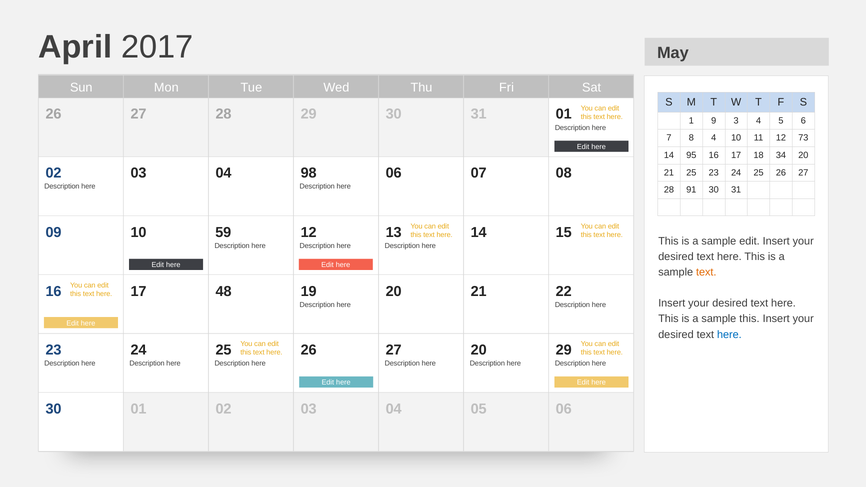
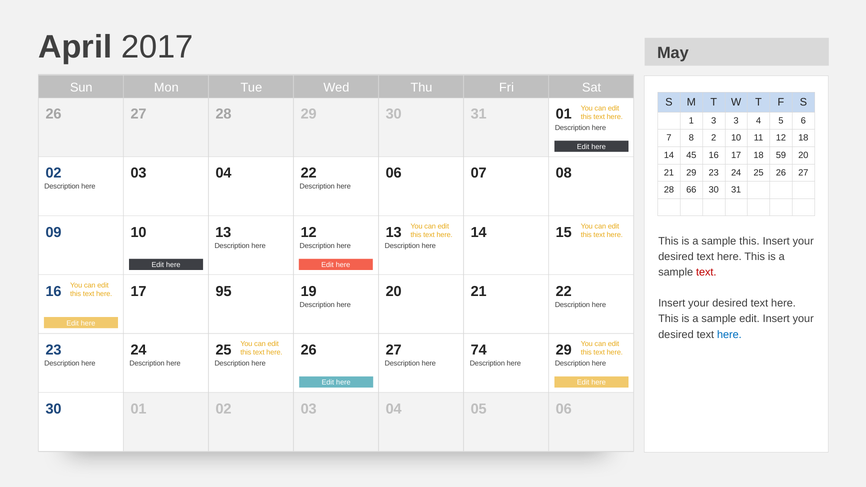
1 9: 9 -> 3
8 4: 4 -> 2
12 73: 73 -> 18
95: 95 -> 45
34: 34 -> 59
04 98: 98 -> 22
21 25: 25 -> 29
91: 91 -> 66
10 59: 59 -> 13
sample edit: edit -> this
text at (706, 272) colour: orange -> red
48: 48 -> 95
sample this: this -> edit
26 20: 20 -> 74
